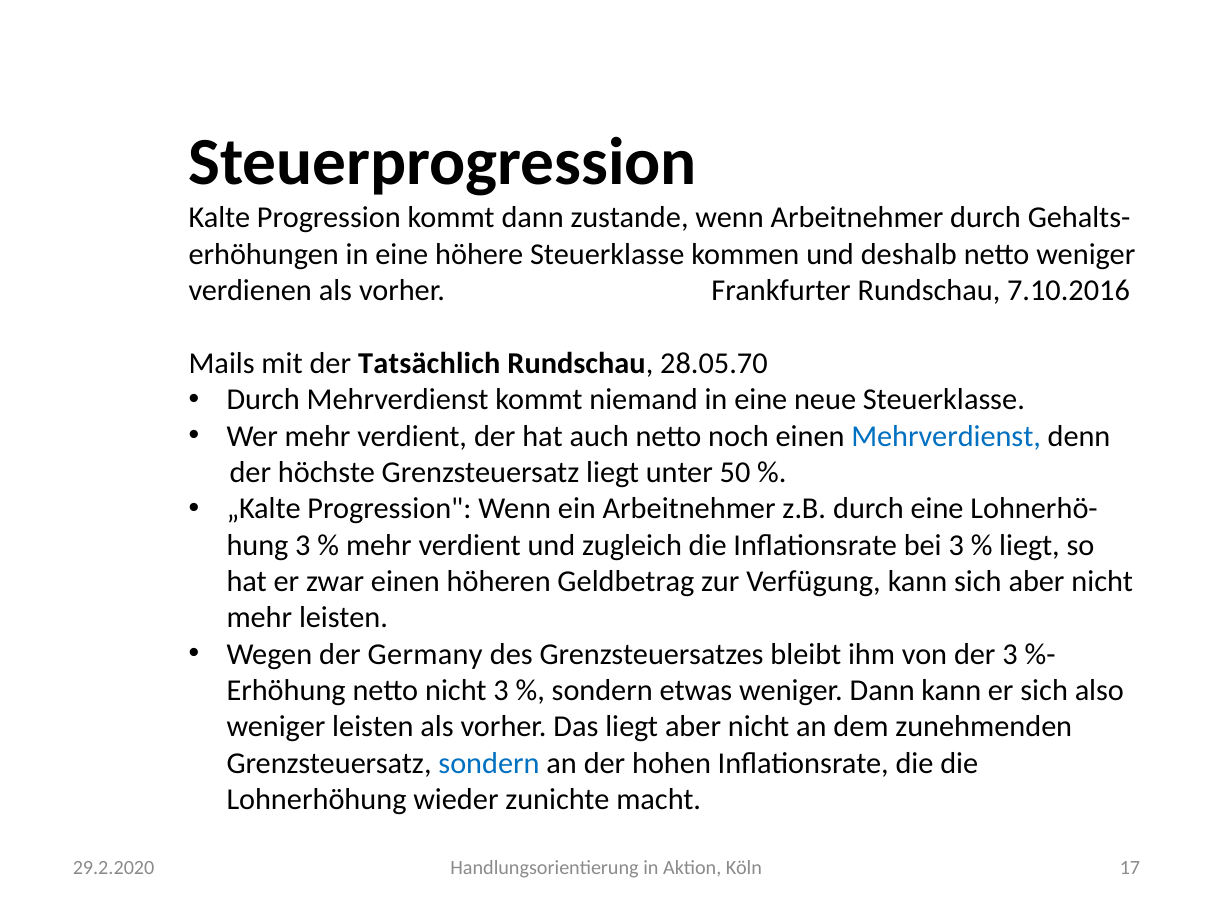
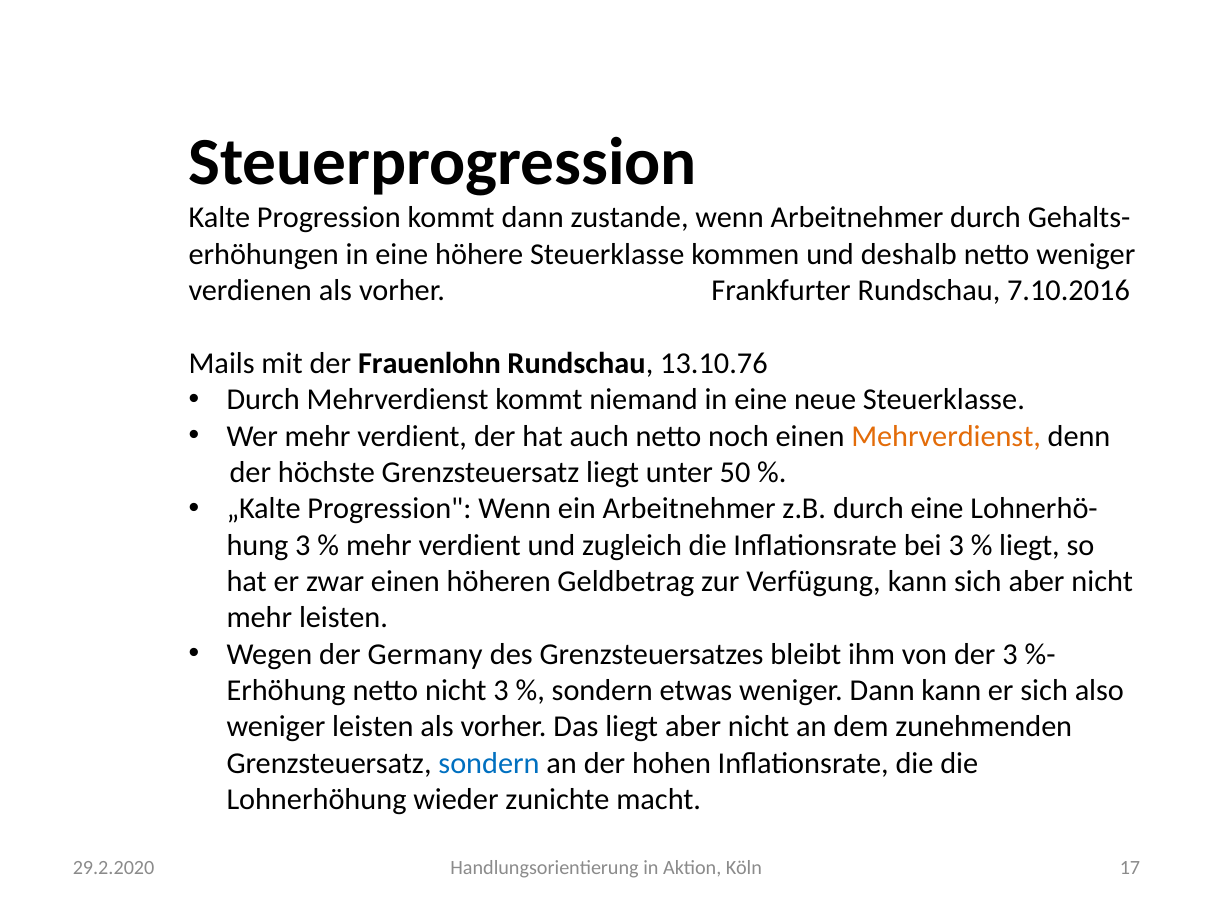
Tatsächlich: Tatsächlich -> Frauenlohn
28.05.70: 28.05.70 -> 13.10.76
Mehrverdienst at (946, 436) colour: blue -> orange
